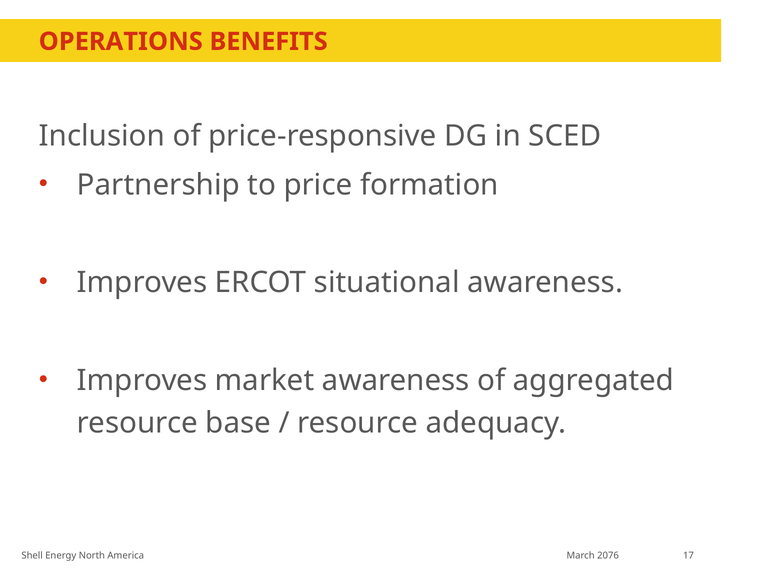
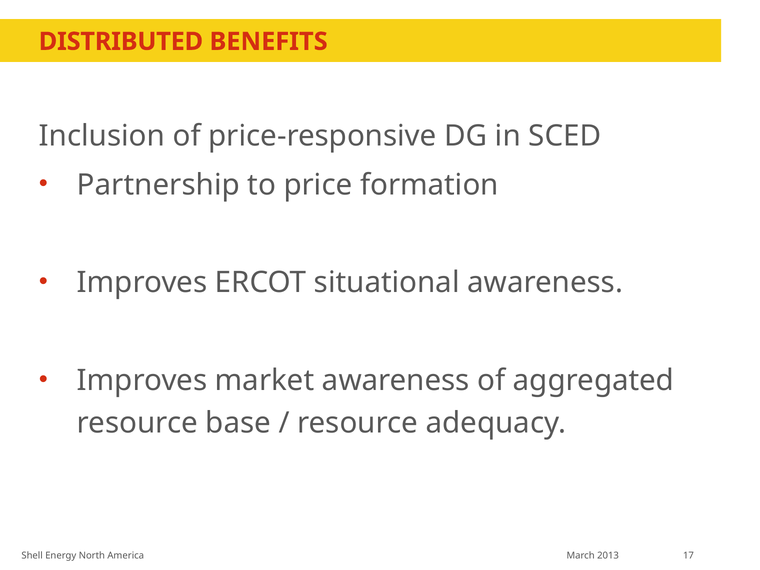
OPERATIONS: OPERATIONS -> DISTRIBUTED
2076: 2076 -> 2013
